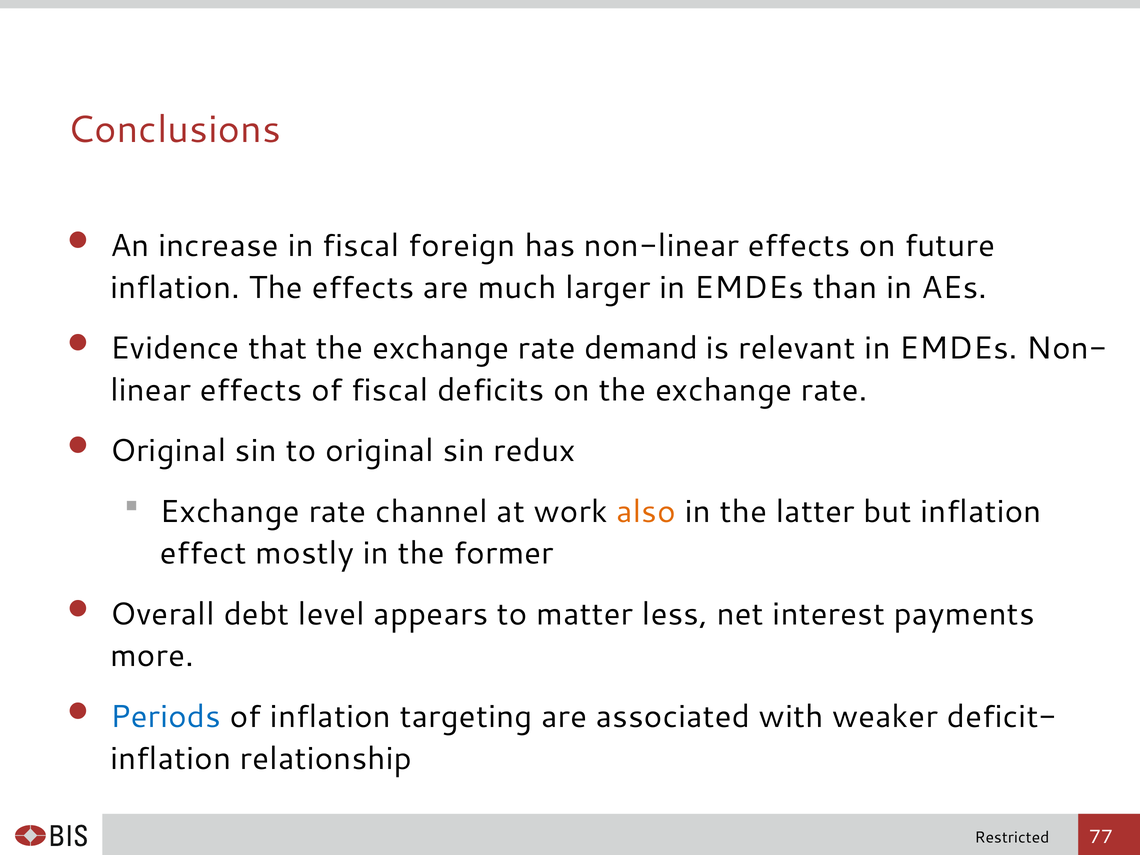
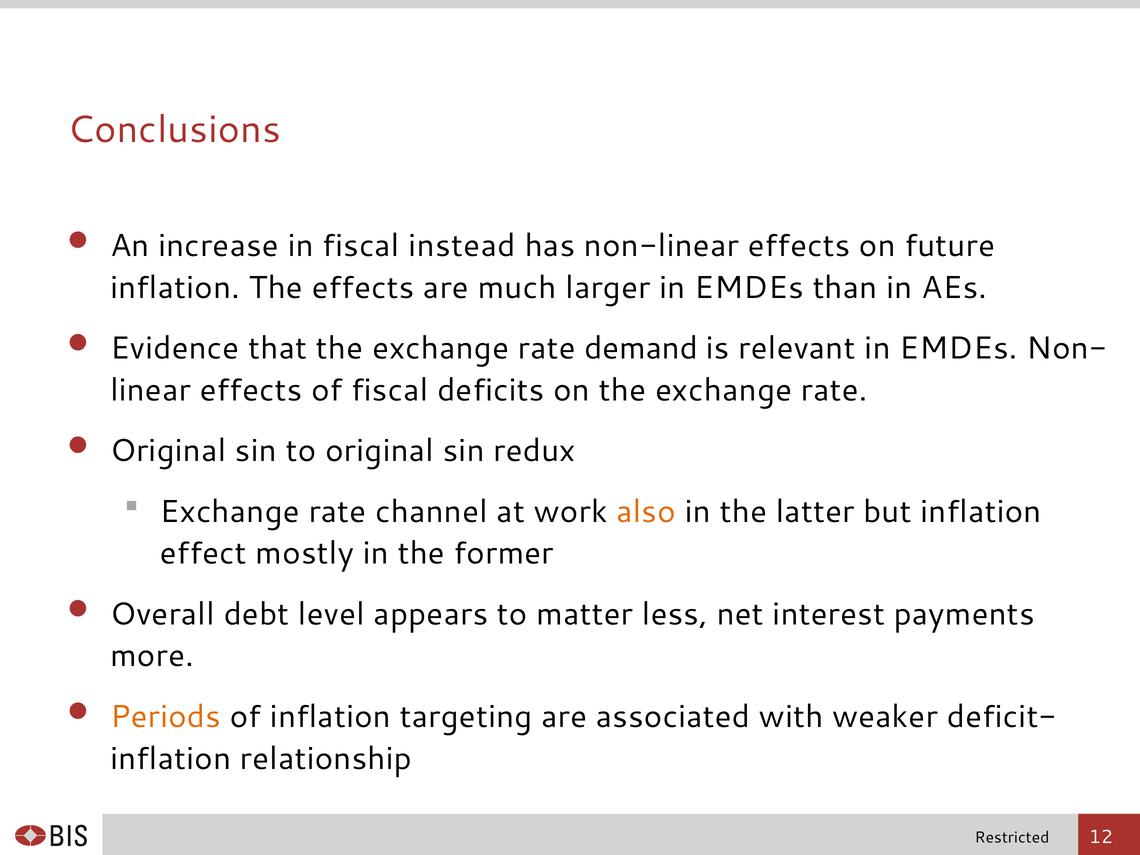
foreign: foreign -> instead
Periods colour: blue -> orange
77: 77 -> 12
